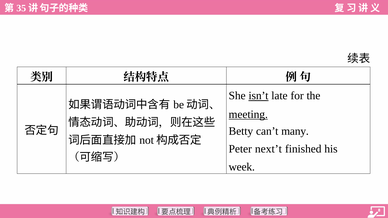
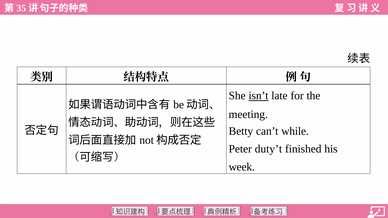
meeting underline: present -> none
many: many -> while
next’t: next’t -> duty’t
